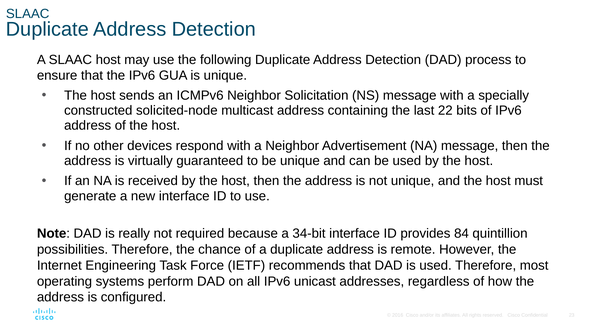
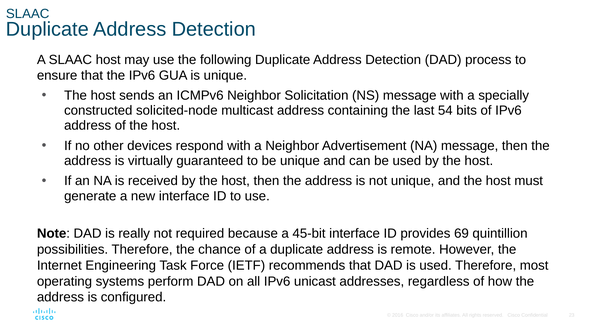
22: 22 -> 54
34-bit: 34-bit -> 45-bit
84: 84 -> 69
